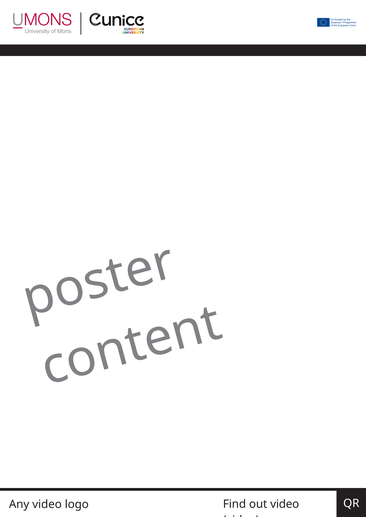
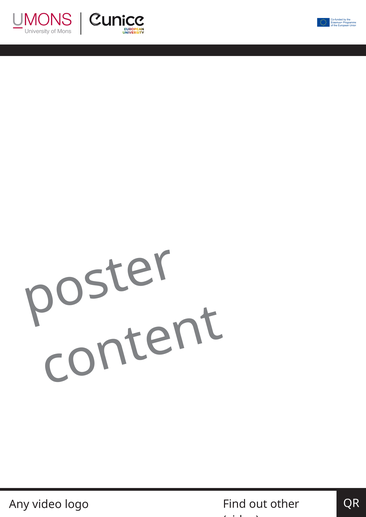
out video: video -> other
